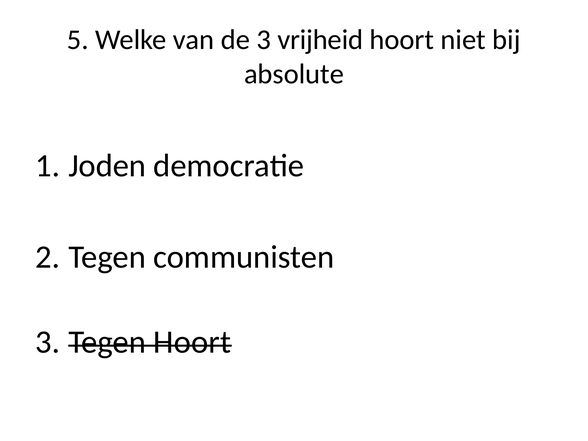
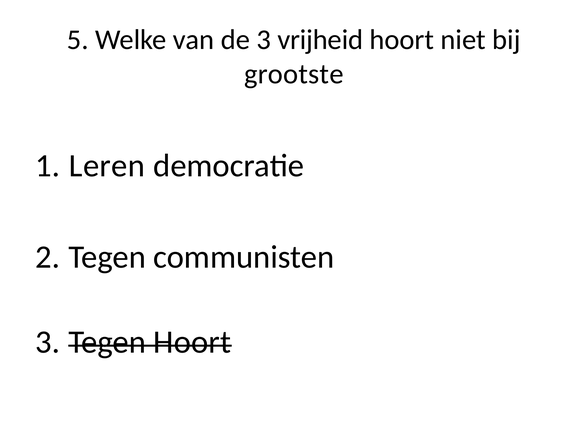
absolute: absolute -> grootste
Joden: Joden -> Leren
